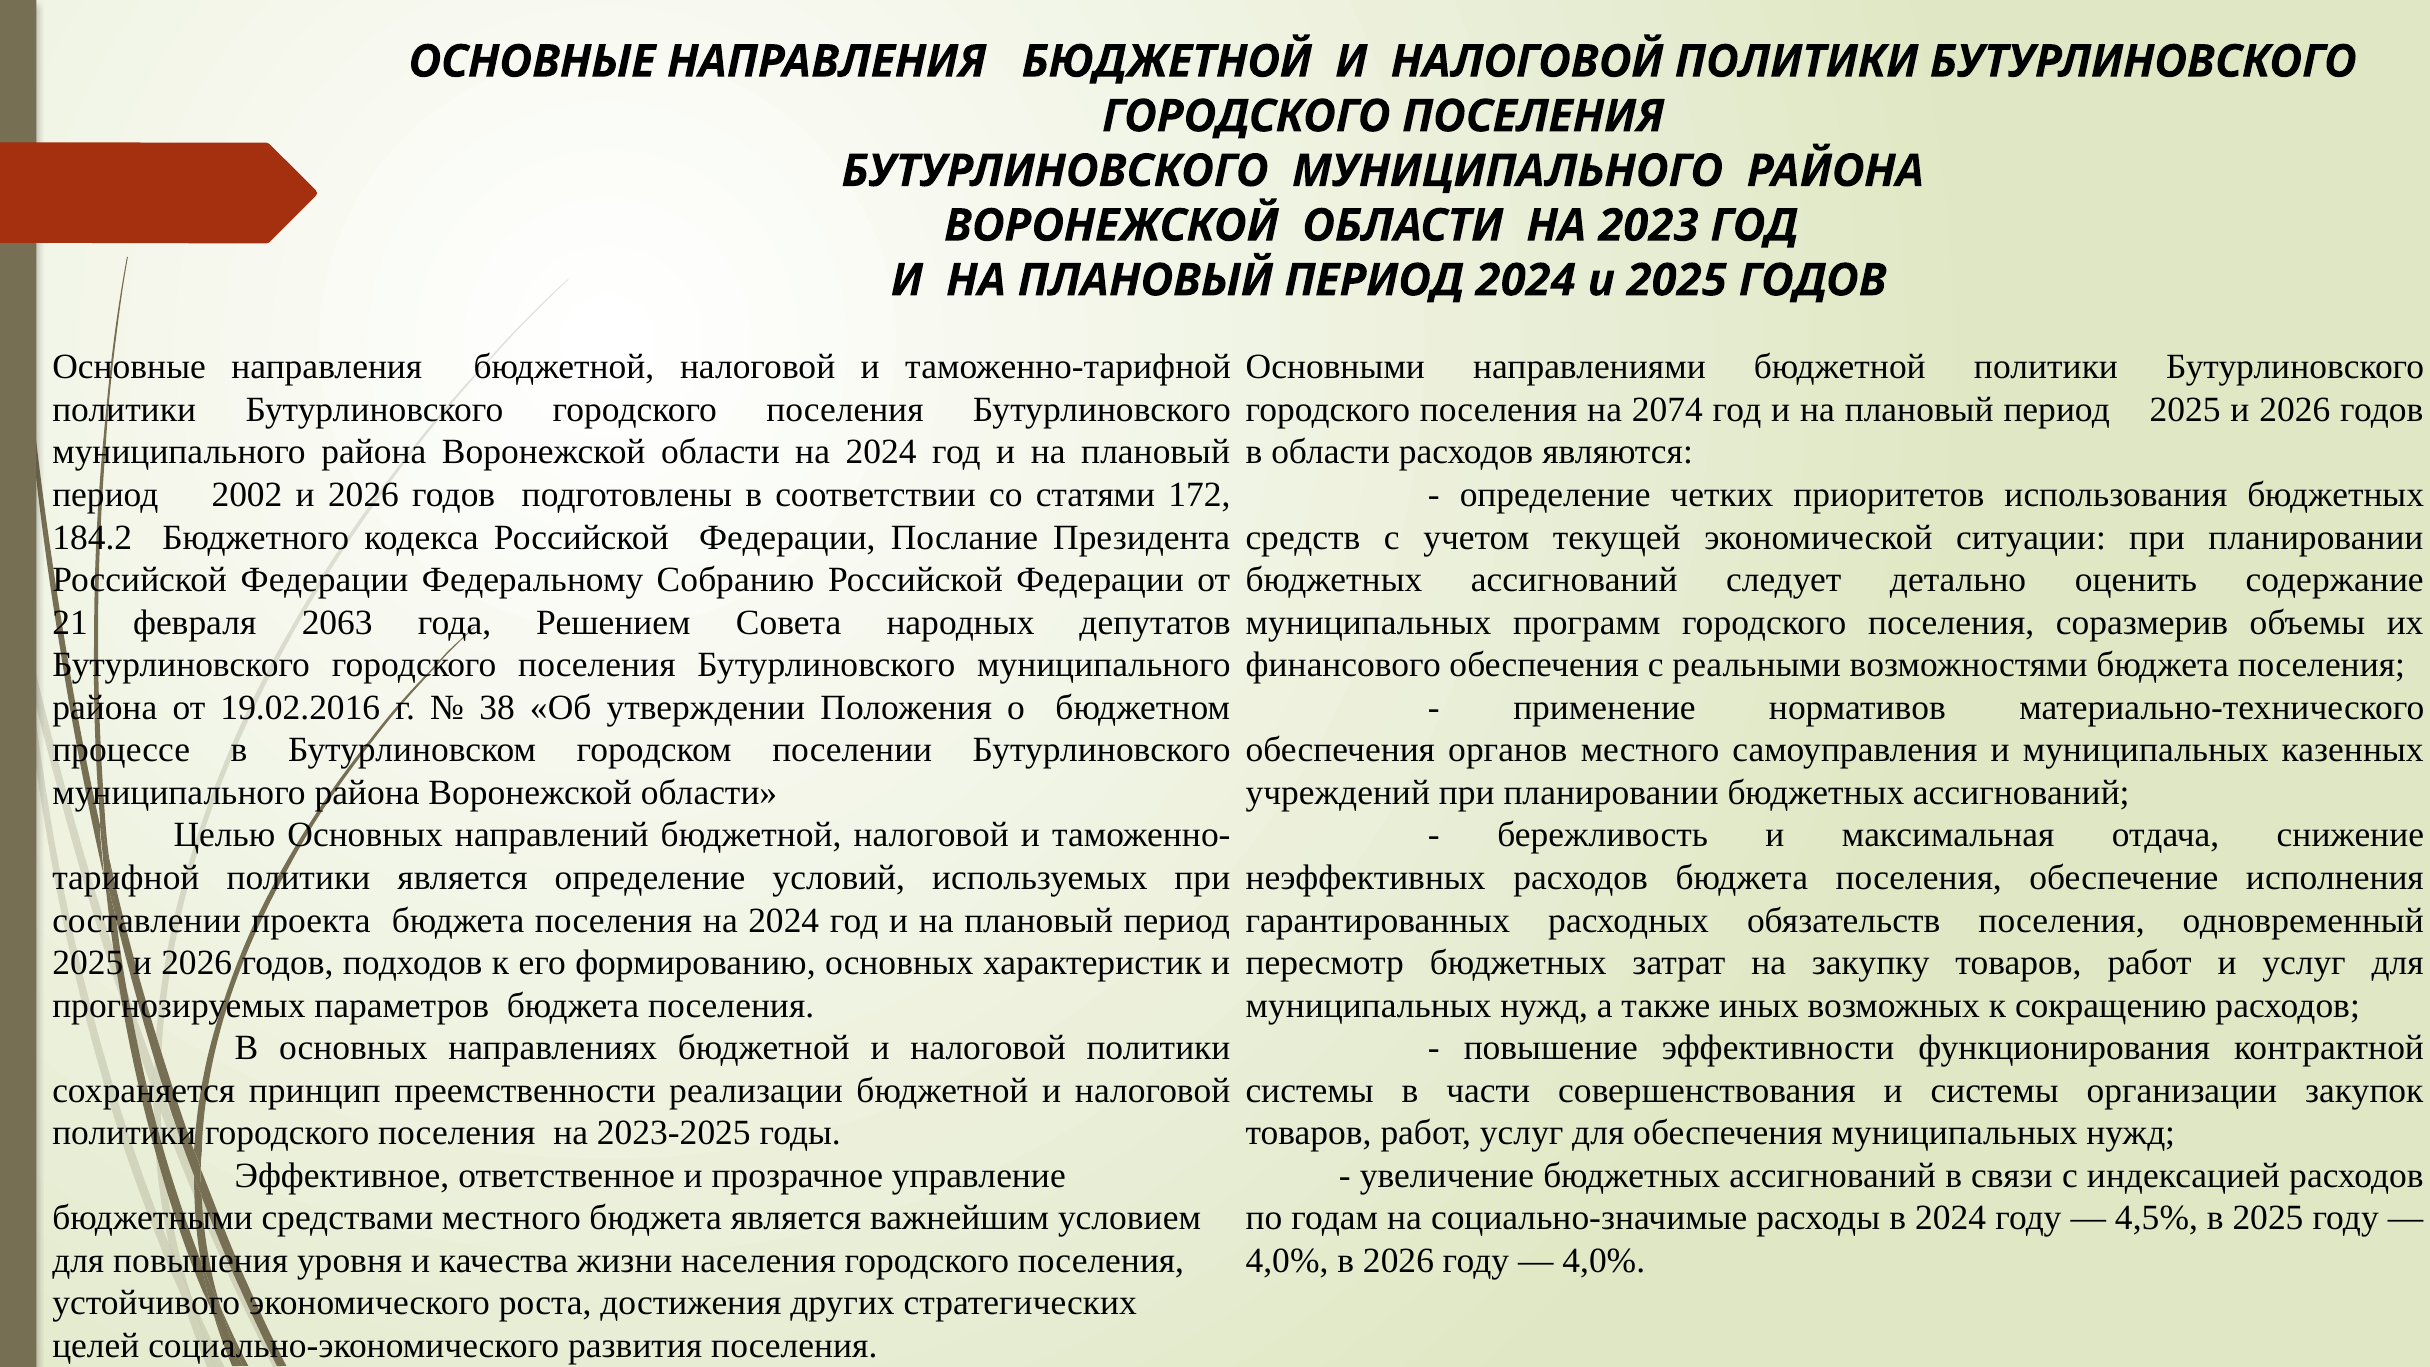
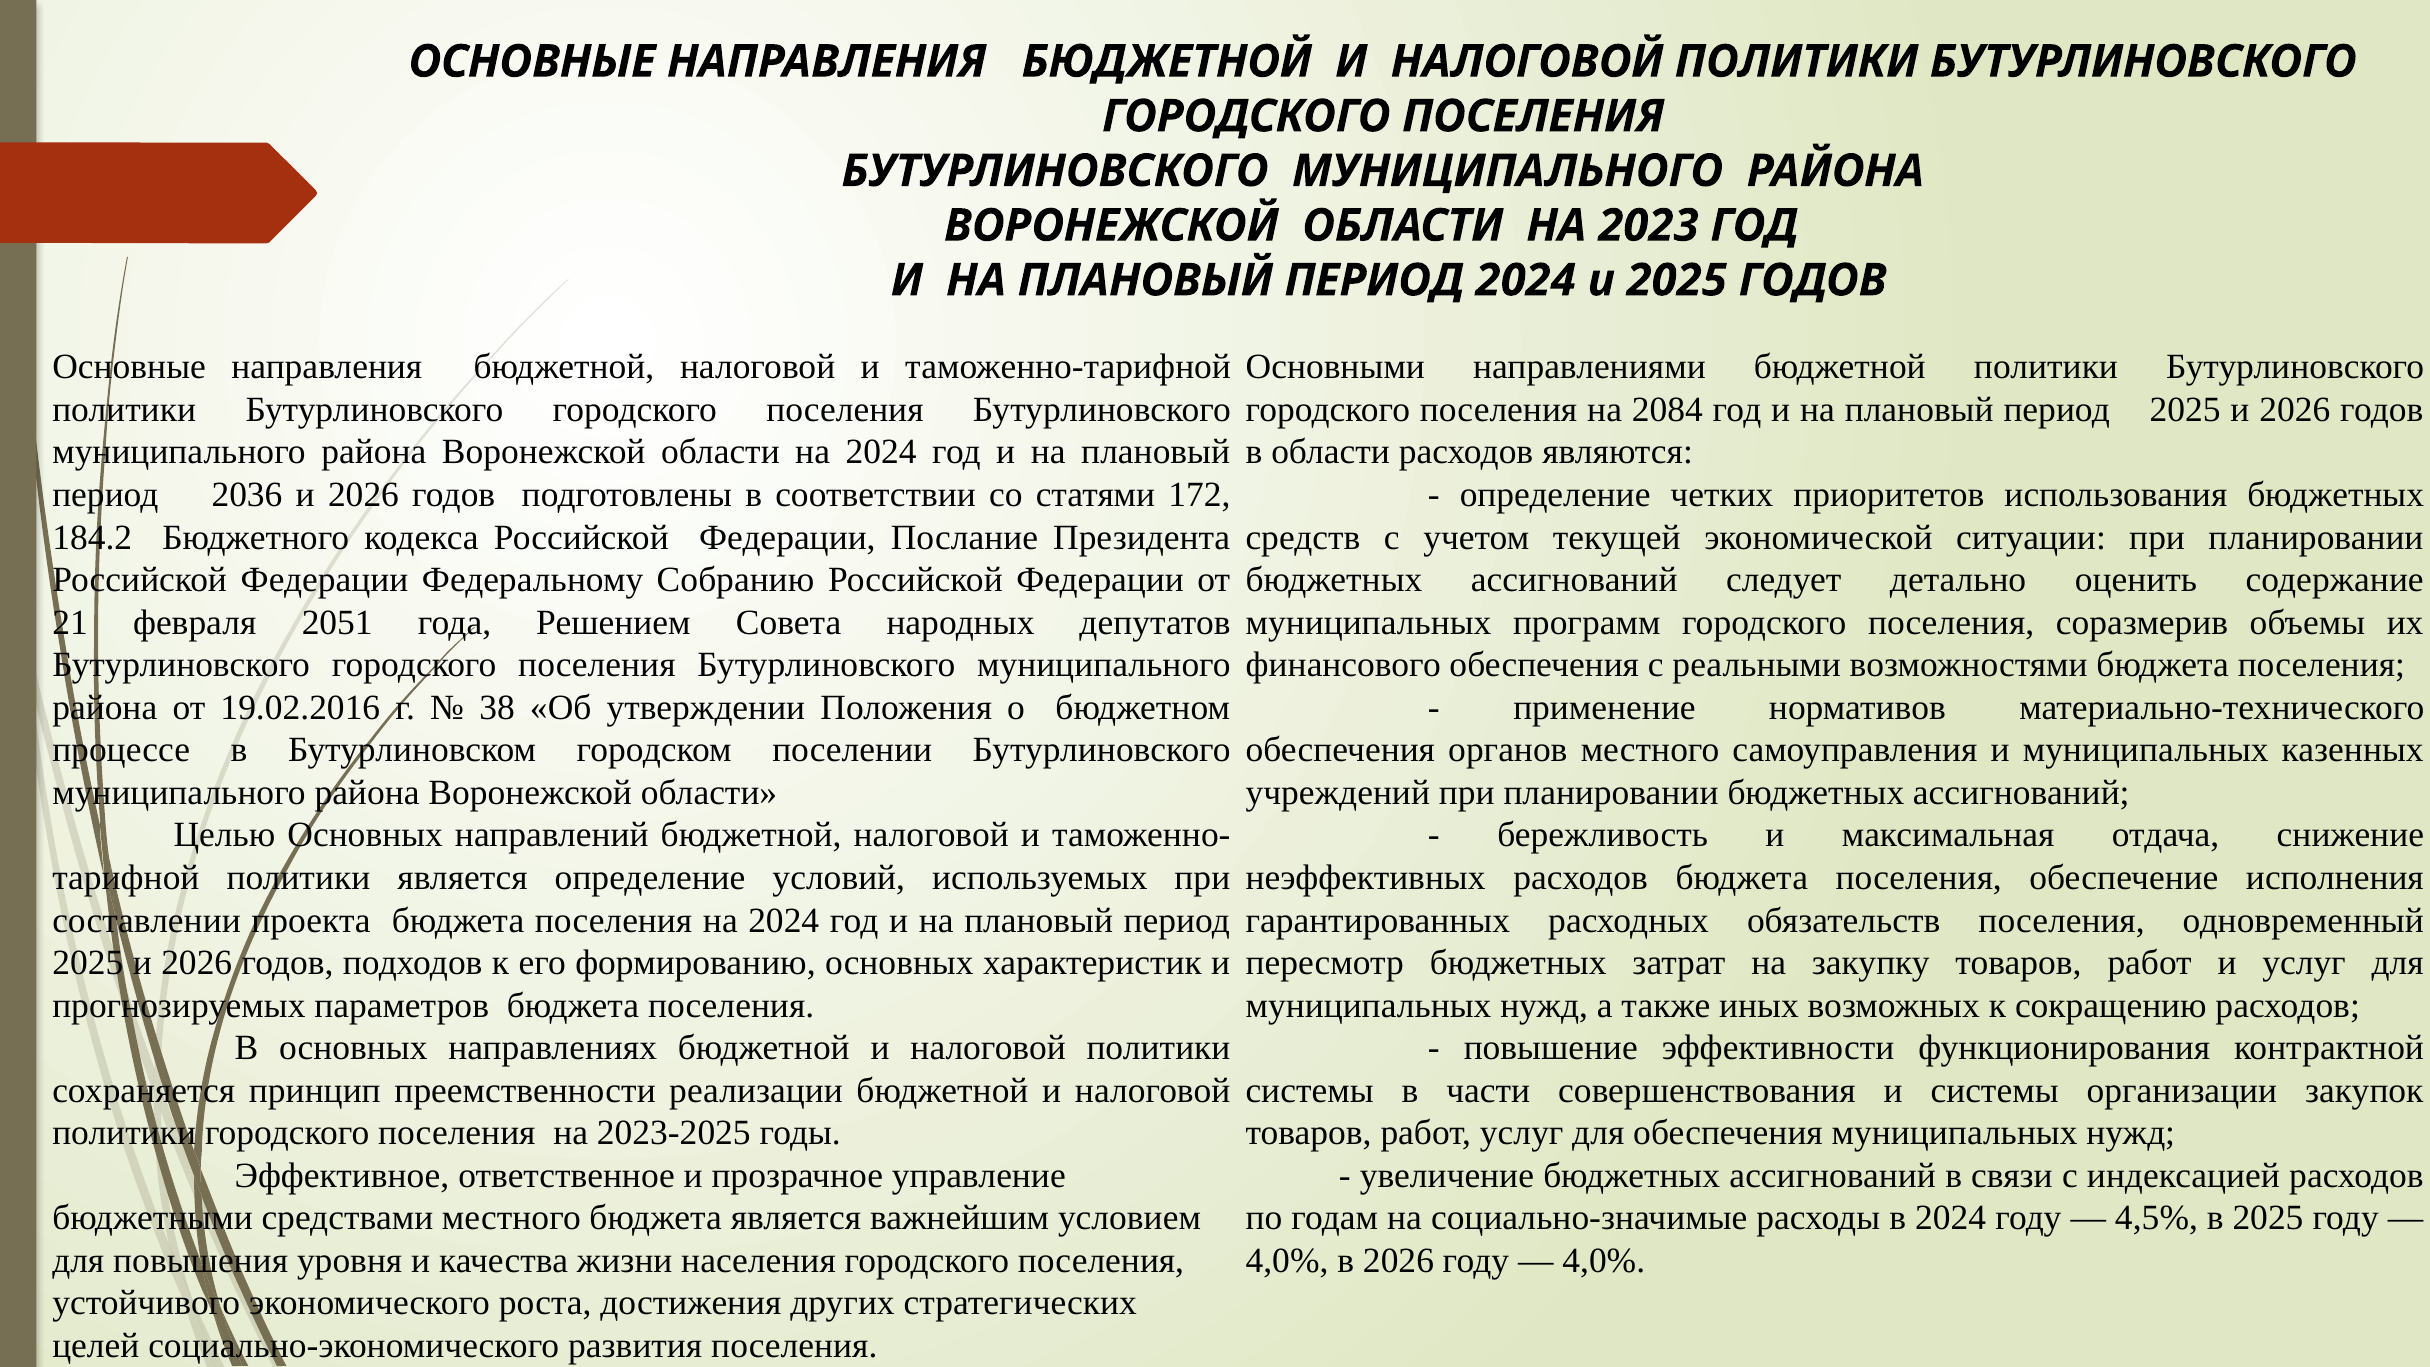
2074: 2074 -> 2084
2002: 2002 -> 2036
2063: 2063 -> 2051
